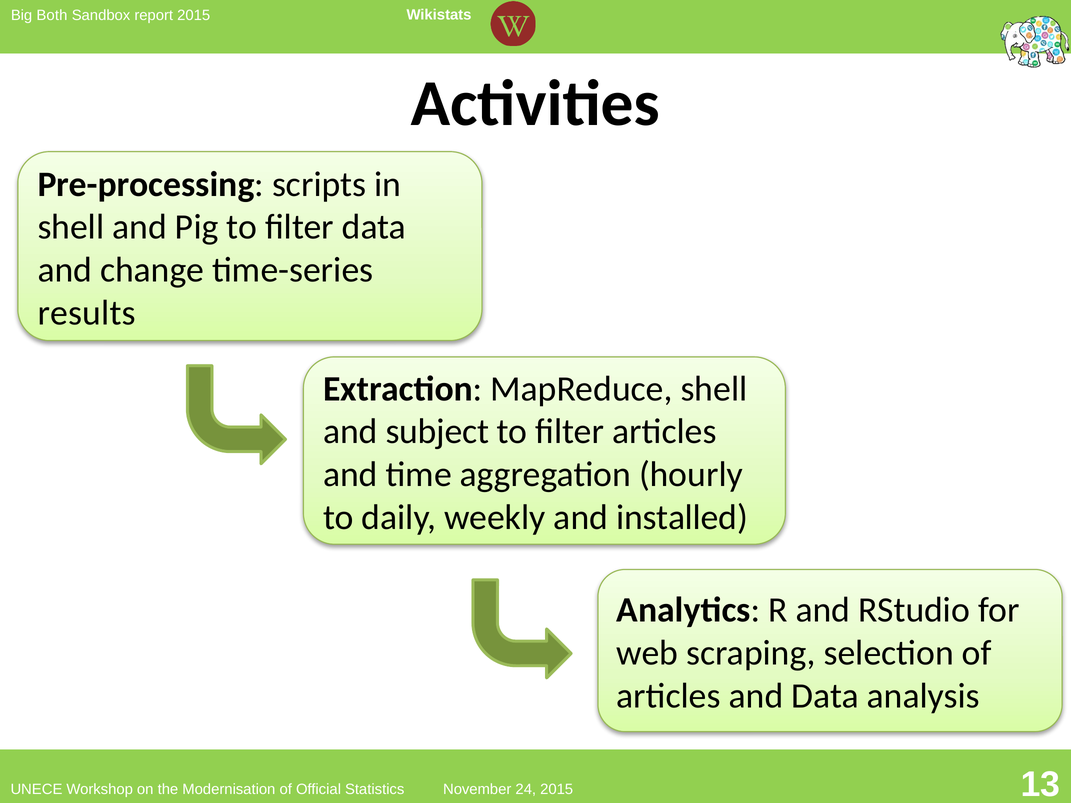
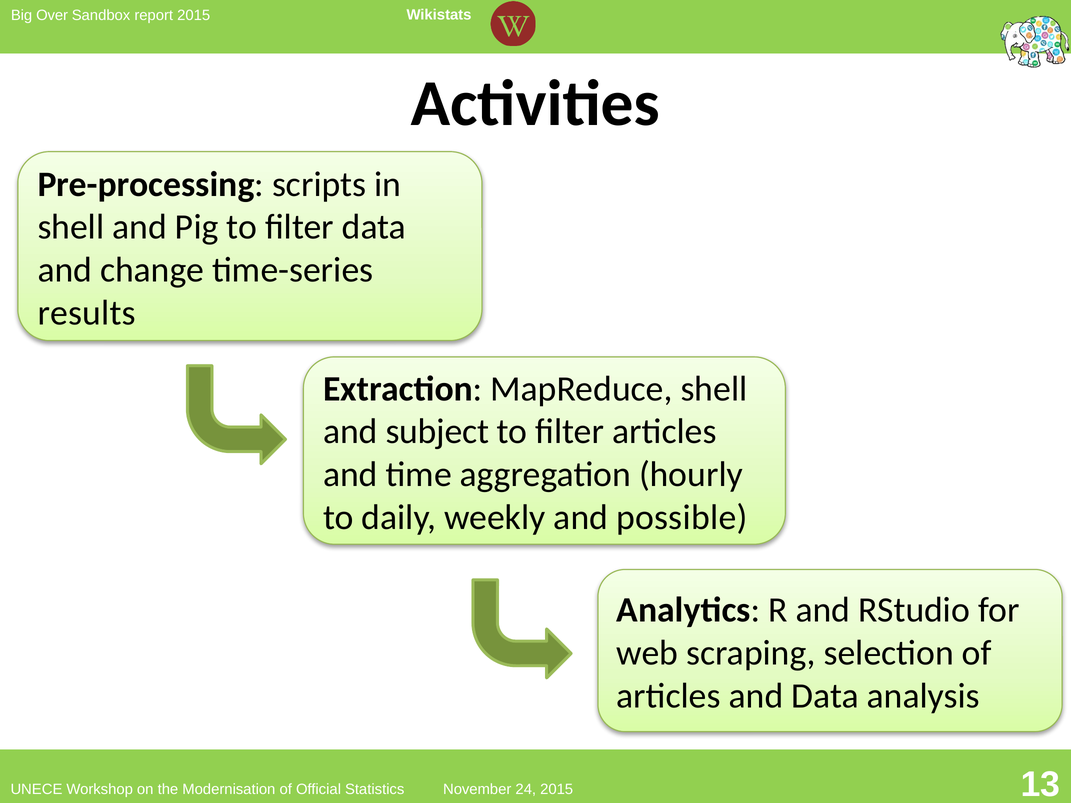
Both: Both -> Over
installed: installed -> possible
